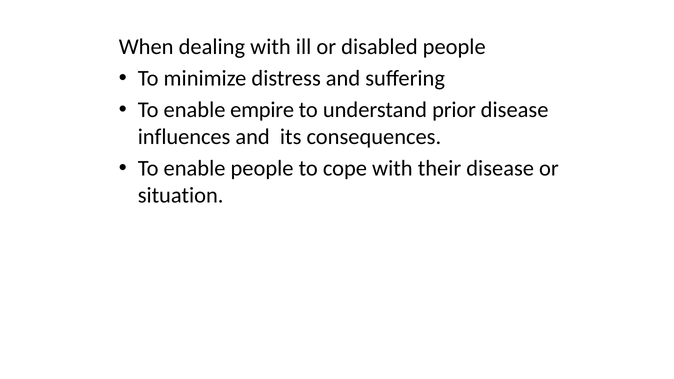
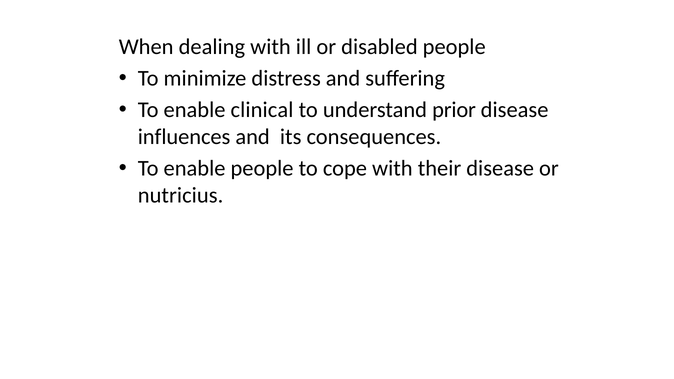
empire: empire -> clinical
situation: situation -> nutricius
